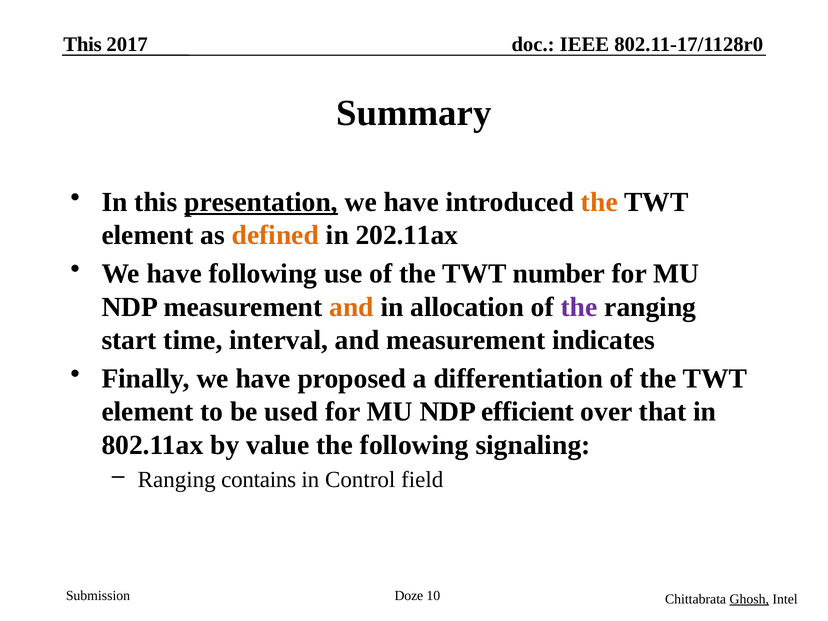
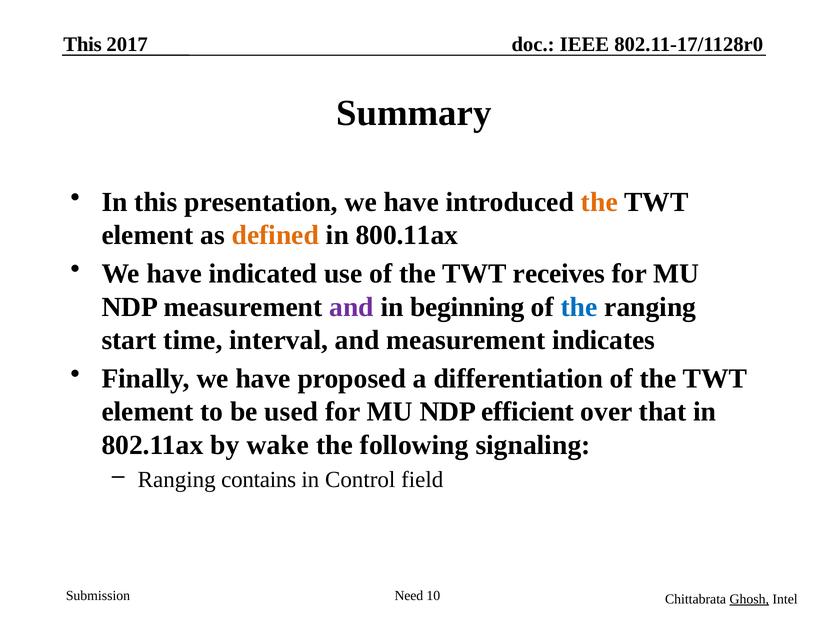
presentation underline: present -> none
202.11ax: 202.11ax -> 800.11ax
have following: following -> indicated
number: number -> receives
and at (351, 307) colour: orange -> purple
allocation: allocation -> beginning
the at (579, 307) colour: purple -> blue
value: value -> wake
Doze: Doze -> Need
